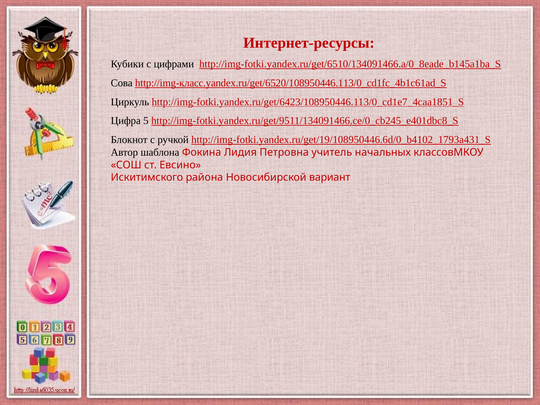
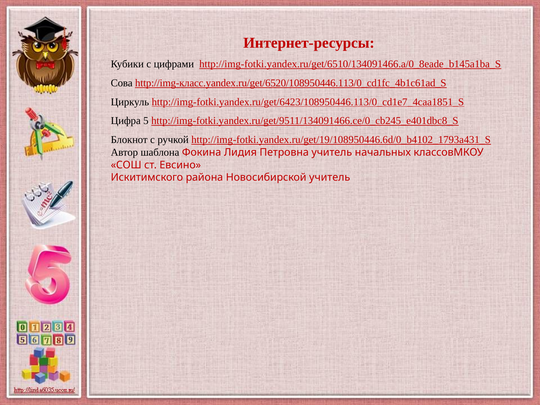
Новосибирской вариант: вариант -> учитель
